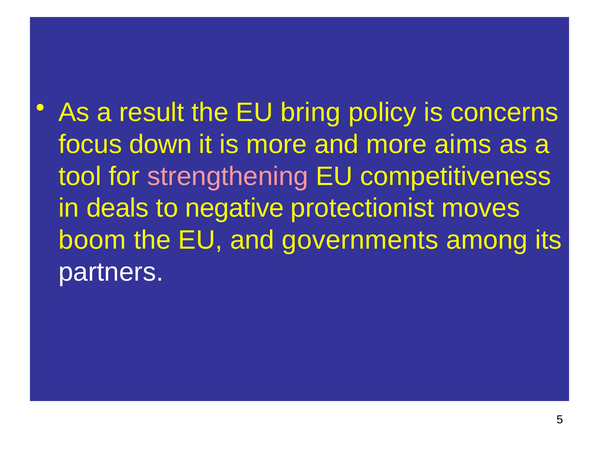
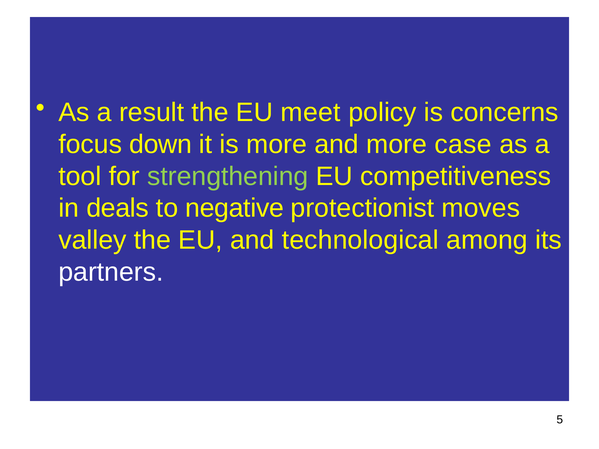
bring: bring -> meet
aims: aims -> case
strengthening colour: pink -> light green
boom: boom -> valley
governments: governments -> technological
